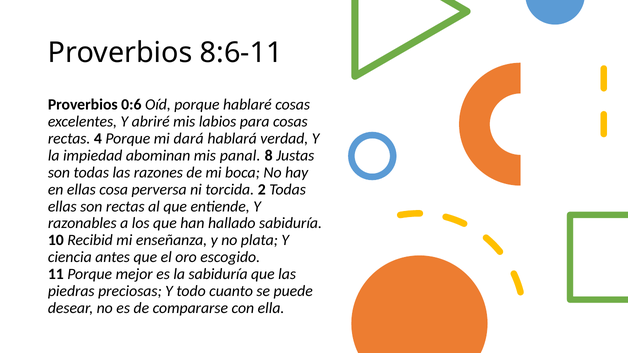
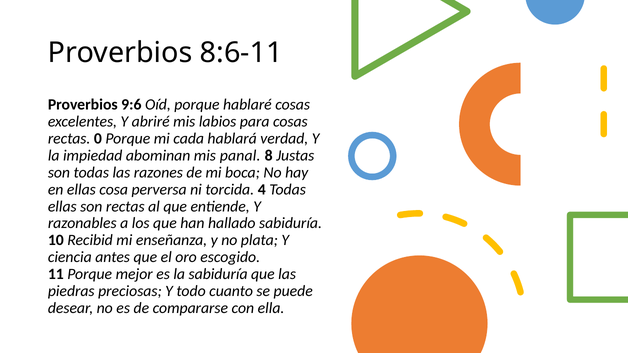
0:6: 0:6 -> 9:6
4: 4 -> 0
dará: dará -> cada
2: 2 -> 4
